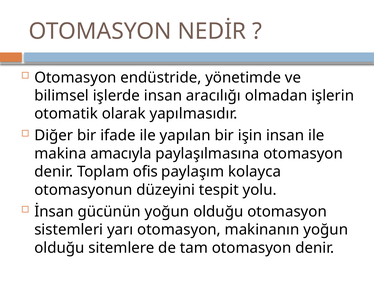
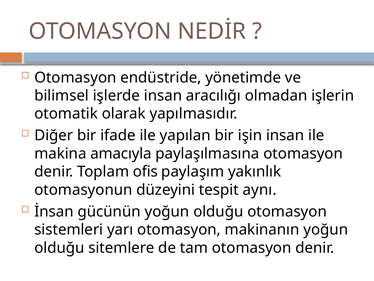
kolayca: kolayca -> yakınlık
yolu: yolu -> aynı
